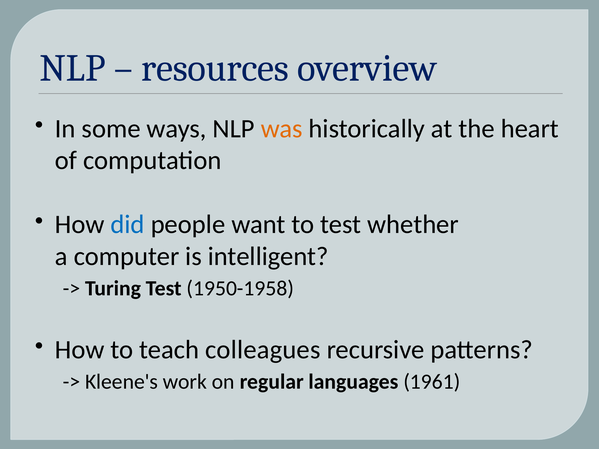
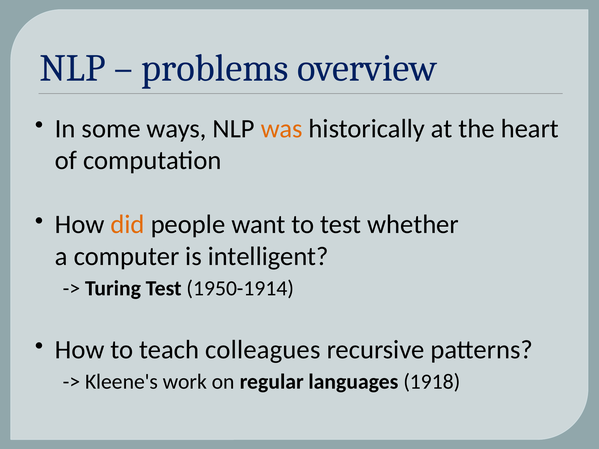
resources: resources -> problems
did colour: blue -> orange
1950-1958: 1950-1958 -> 1950-1914
1961: 1961 -> 1918
